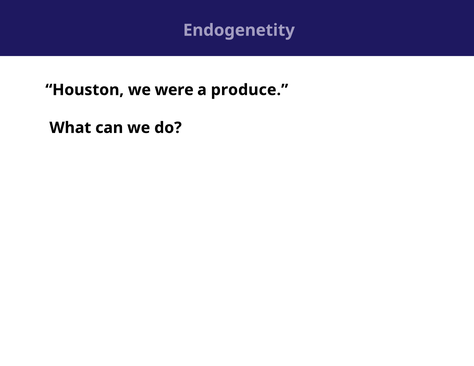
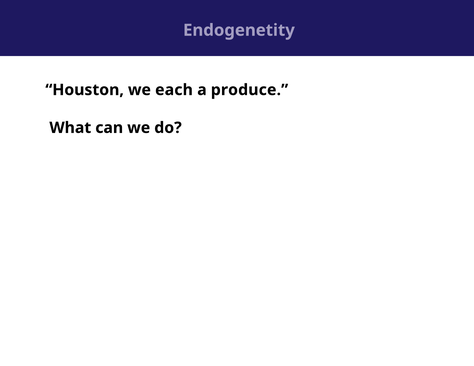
were: were -> each
